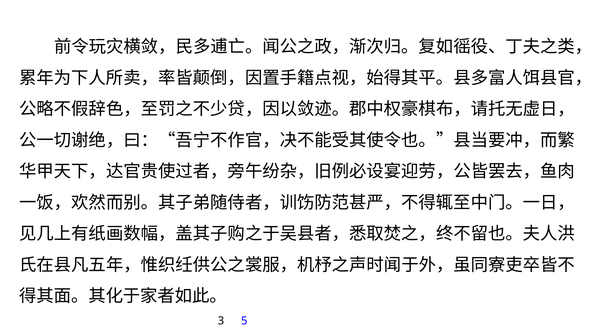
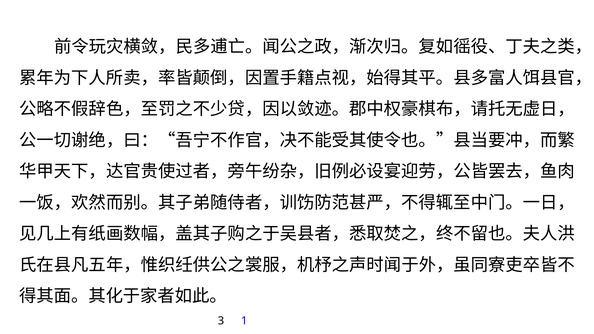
5: 5 -> 1
